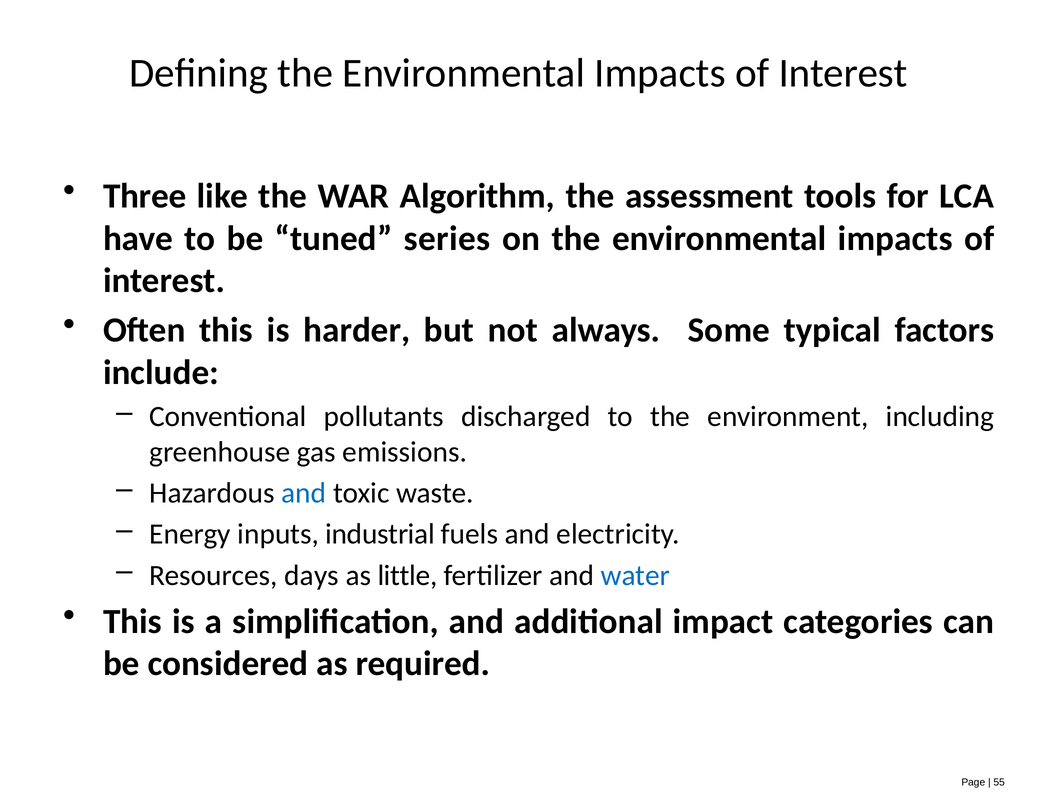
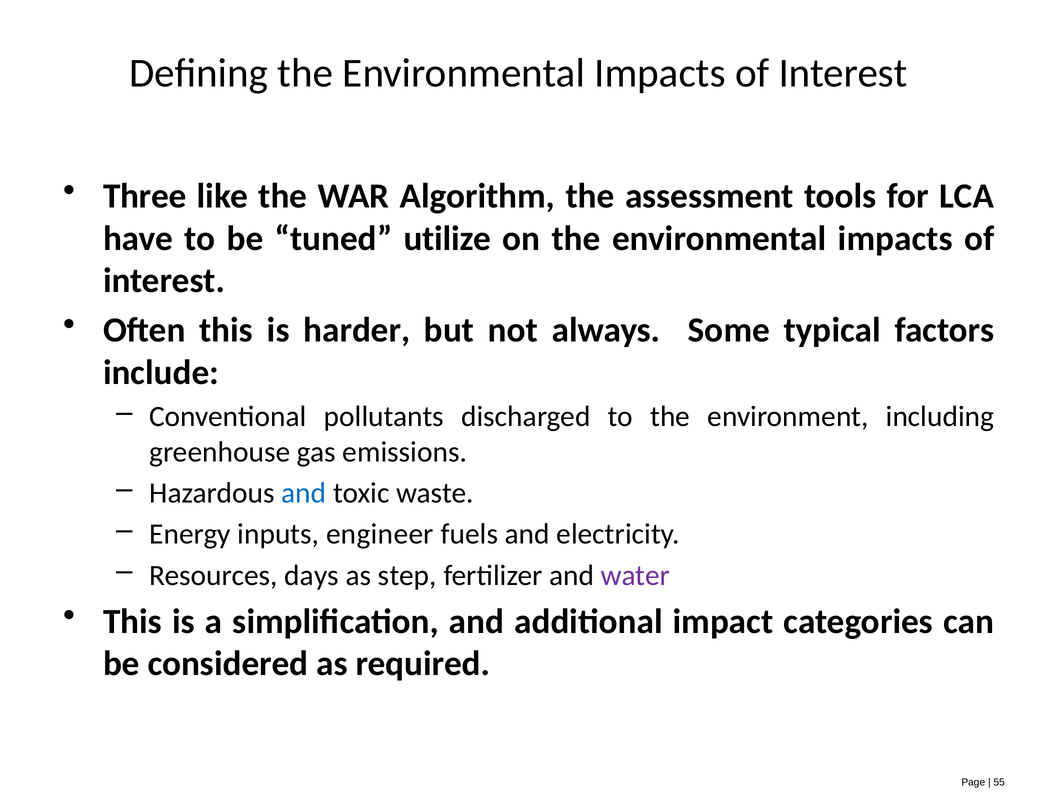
series: series -> utilize
industrial: industrial -> engineer
little: little -> step
water colour: blue -> purple
